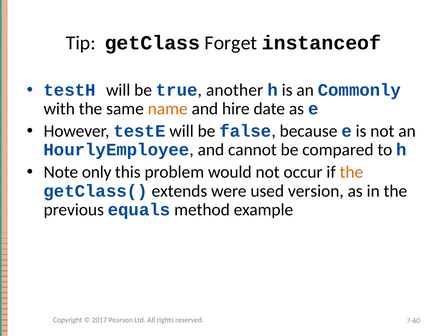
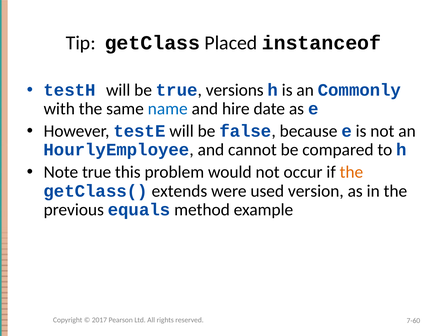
Forget: Forget -> Placed
another: another -> versions
name colour: orange -> blue
Note only: only -> true
